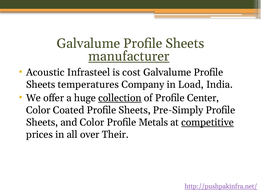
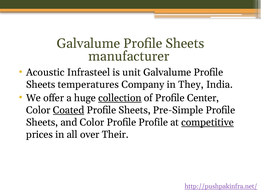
manufacturer underline: present -> none
cost: cost -> unit
Load: Load -> They
Coated underline: none -> present
Pre-Simply: Pre-Simply -> Pre-Simple
Profile Metals: Metals -> Profile
